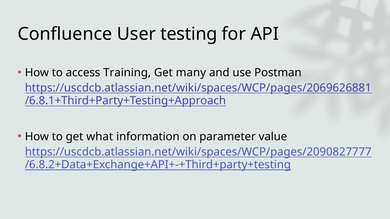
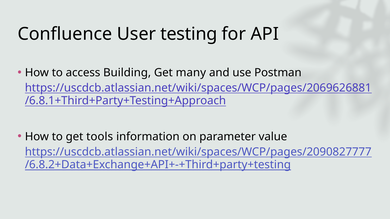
Training: Training -> Building
what: what -> tools
